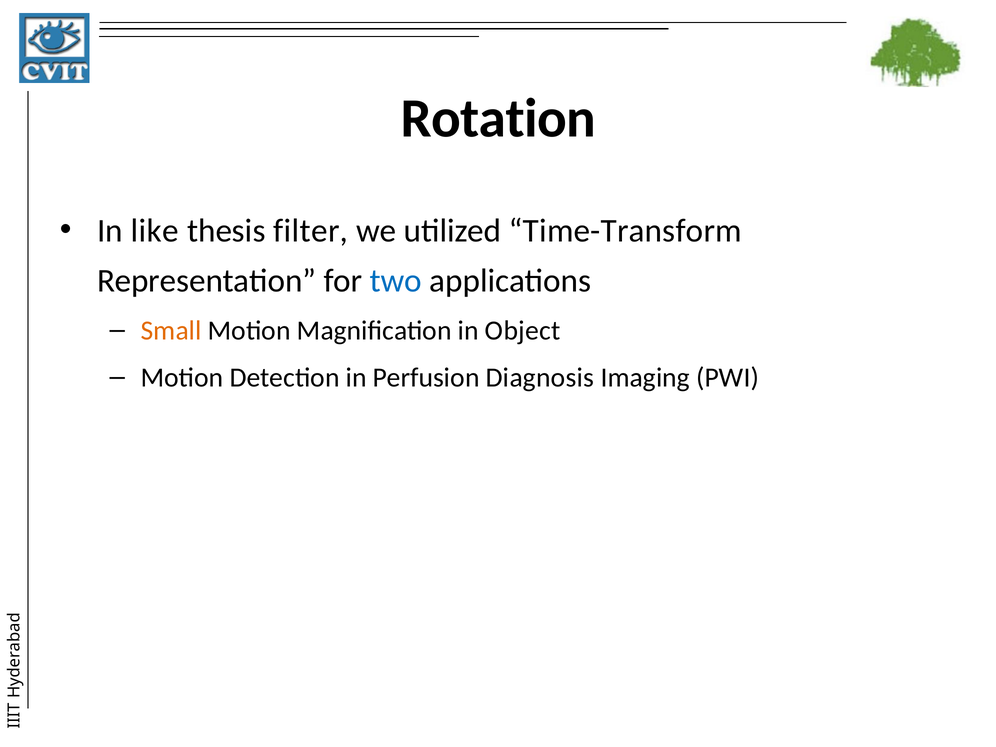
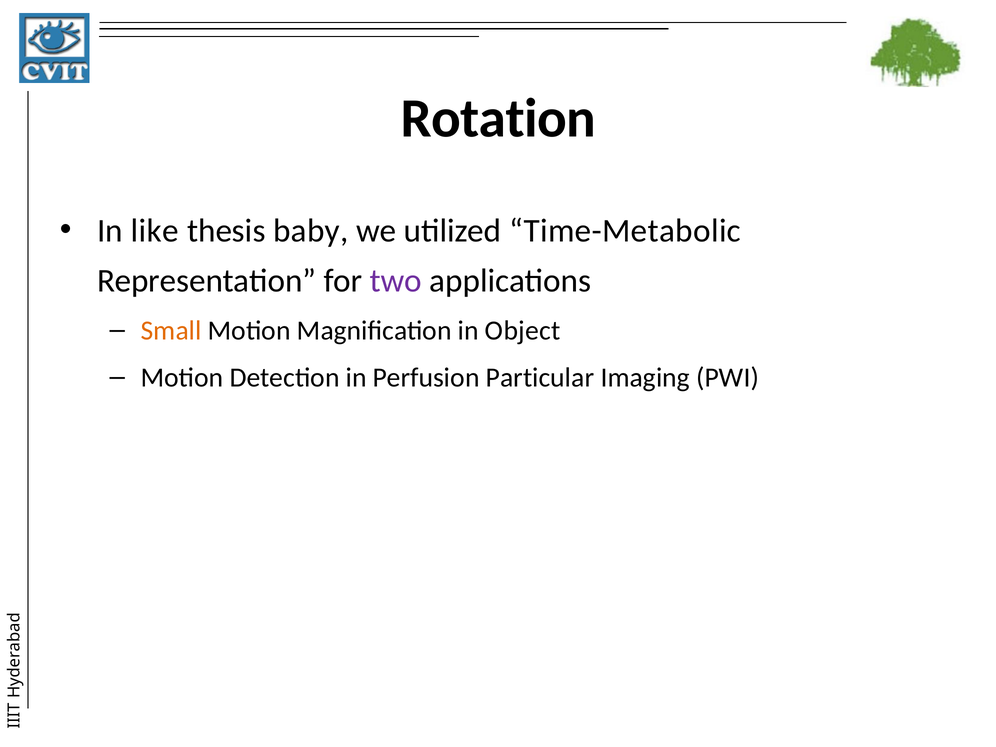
filter: filter -> baby
Time-Transform: Time-Transform -> Time-Metabolic
two colour: blue -> purple
Diagnosis: Diagnosis -> Particular
